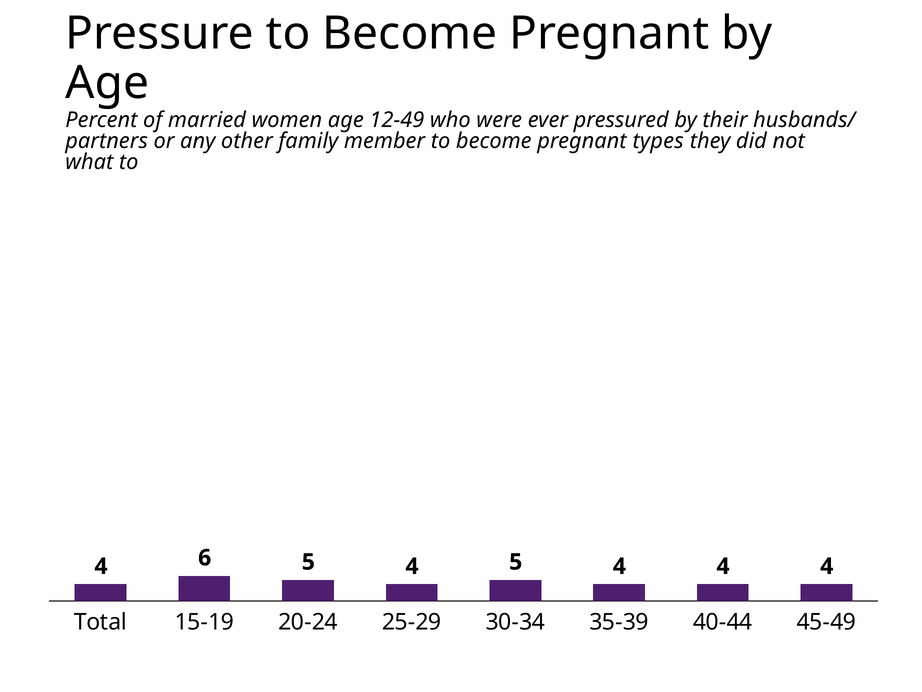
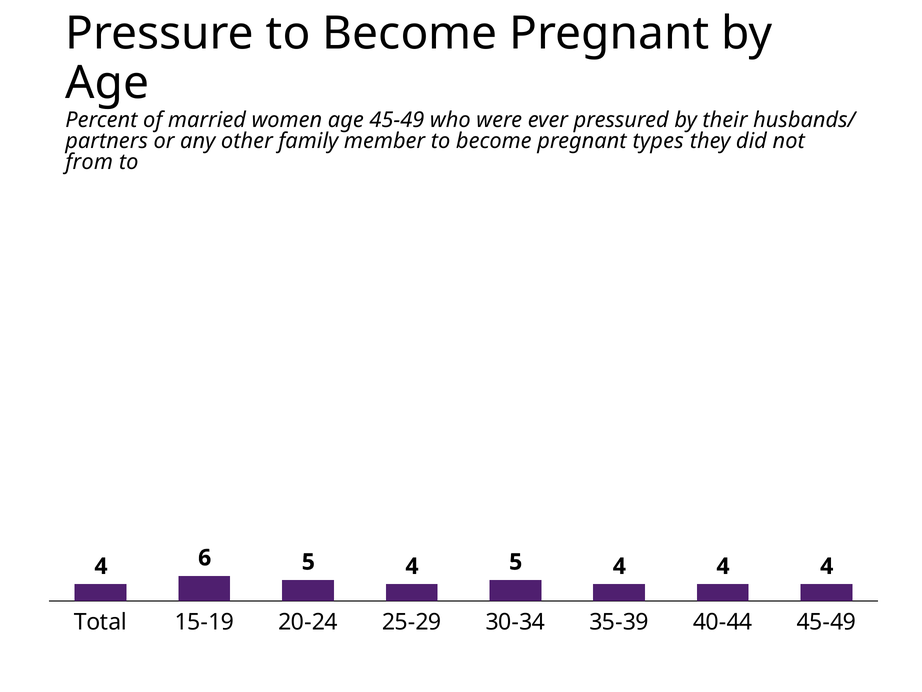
age 12-49: 12-49 -> 45-49
what: what -> from
